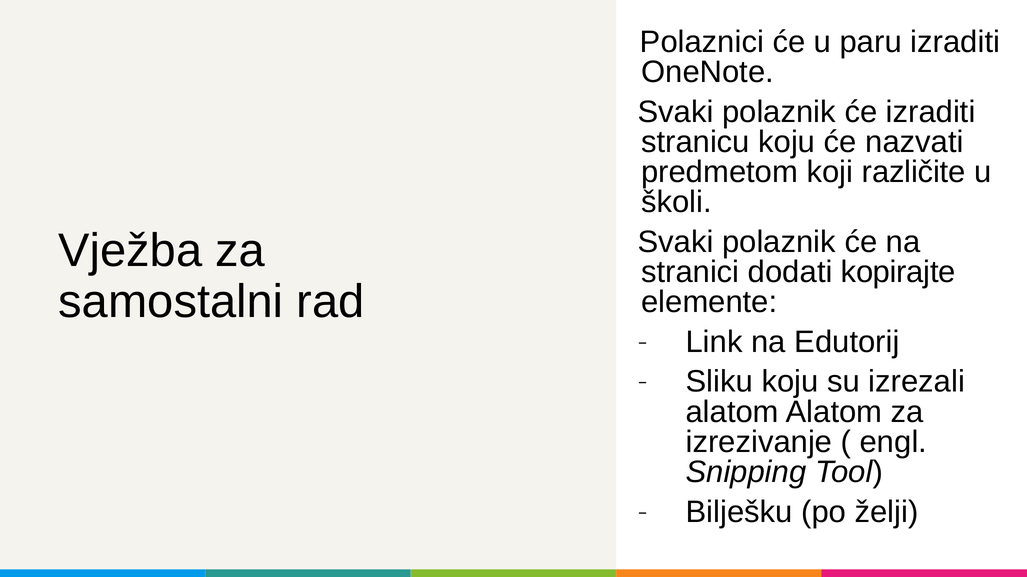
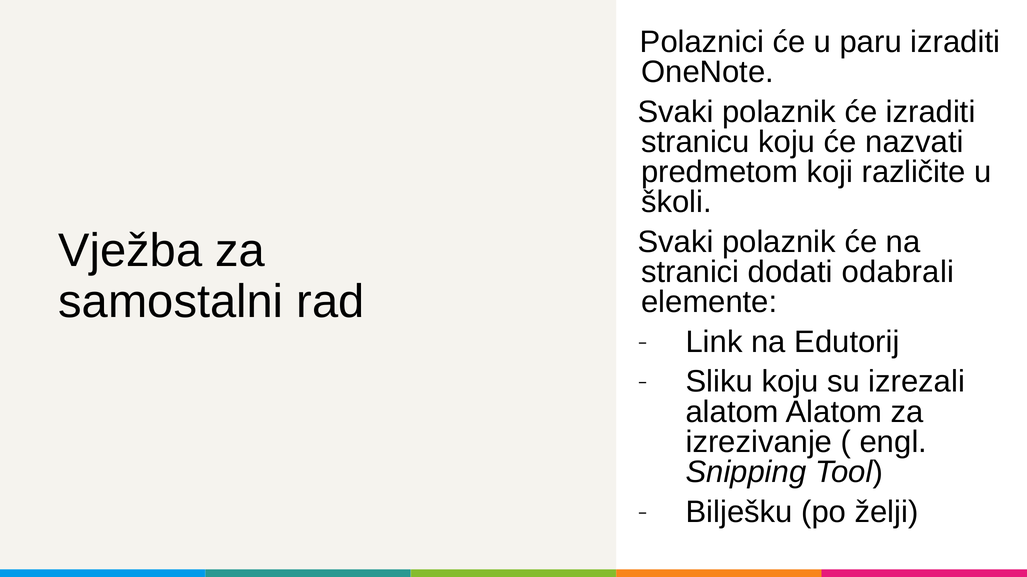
kopirajte: kopirajte -> odabrali
